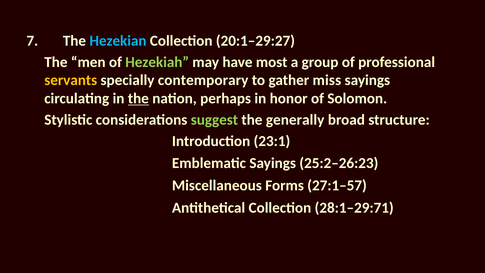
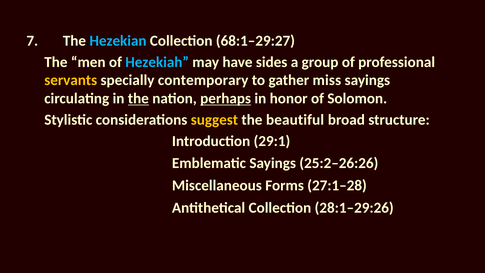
20:1–29:27: 20:1–29:27 -> 68:1–29:27
Hezekiah colour: light green -> light blue
most: most -> sides
perhaps underline: none -> present
suggest colour: light green -> yellow
generally: generally -> beautiful
23:1: 23:1 -> 29:1
25:2–26:23: 25:2–26:23 -> 25:2–26:26
27:1–57: 27:1–57 -> 27:1–28
28:1–29:71: 28:1–29:71 -> 28:1–29:26
